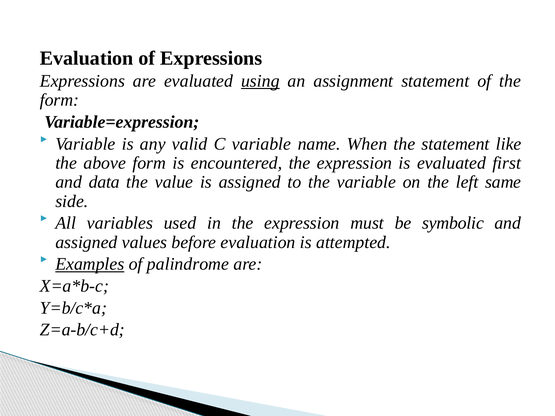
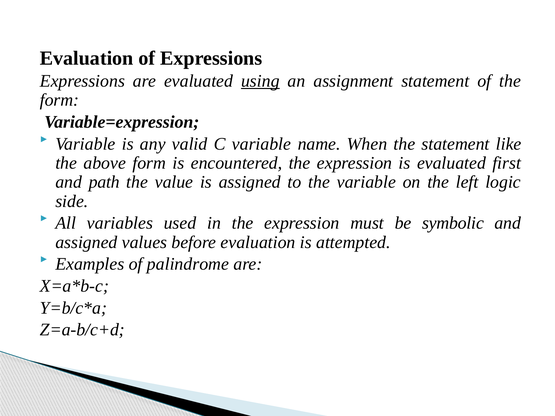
data: data -> path
same: same -> logic
Examples underline: present -> none
